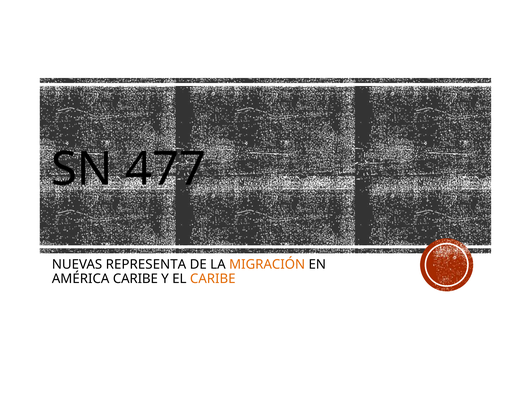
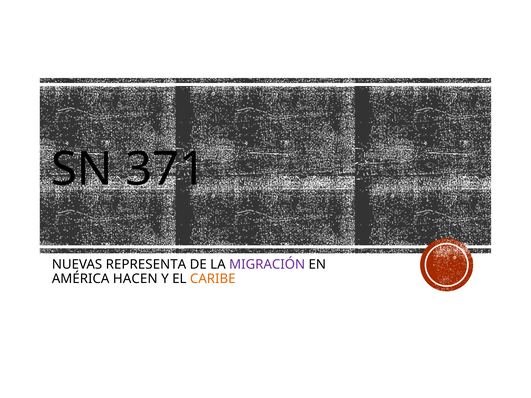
477: 477 -> 371
MIGRACIÓN colour: orange -> purple
AMÉRICA CARIBE: CARIBE -> HACEN
